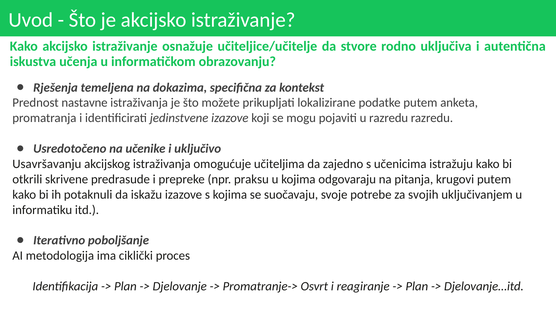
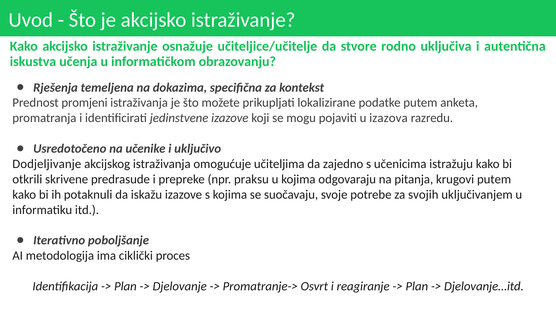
nastavne: nastavne -> promjeni
u razredu: razredu -> izazova
Usavršavanju: Usavršavanju -> Dodjeljivanje
